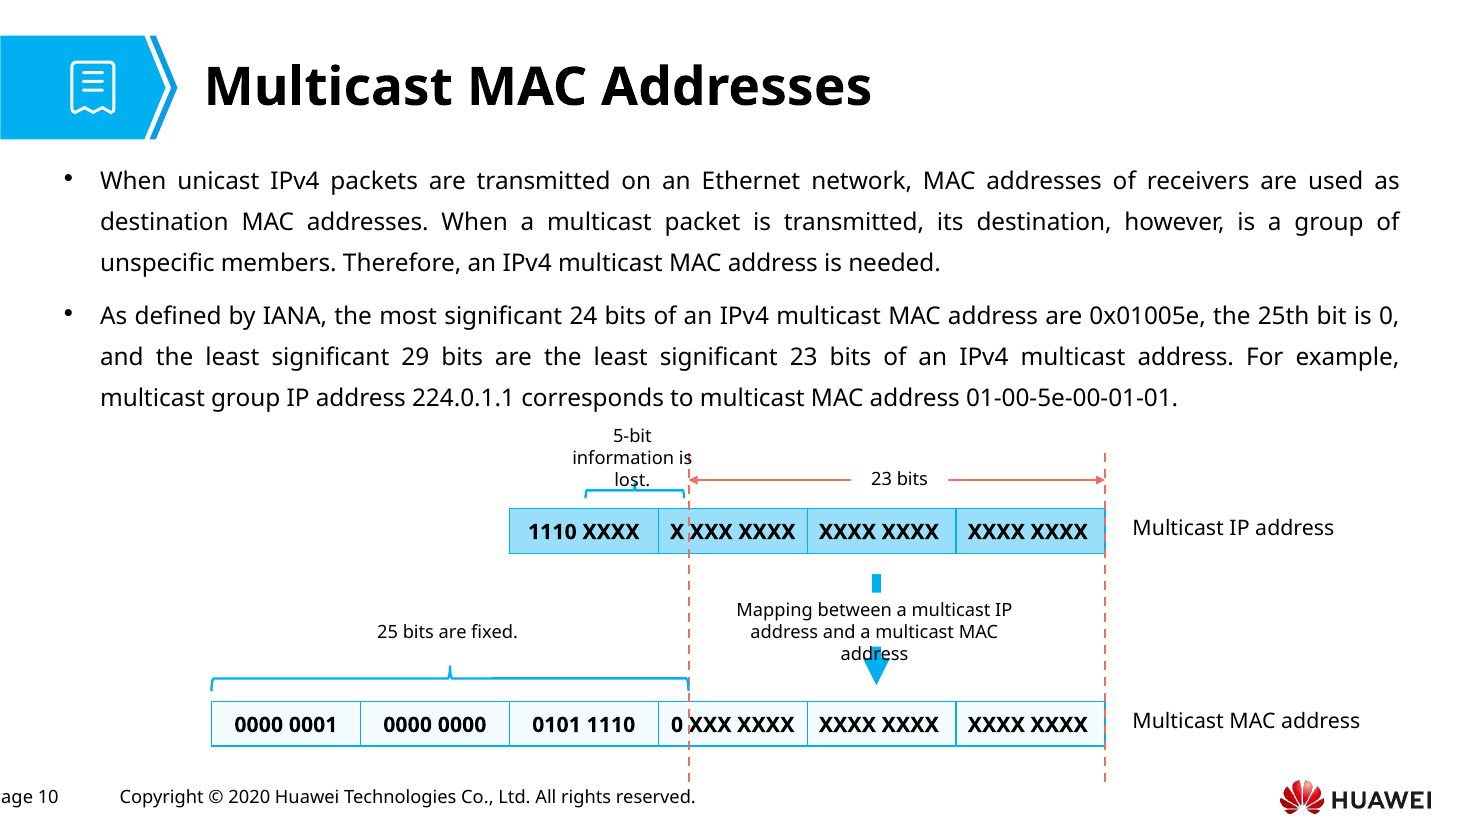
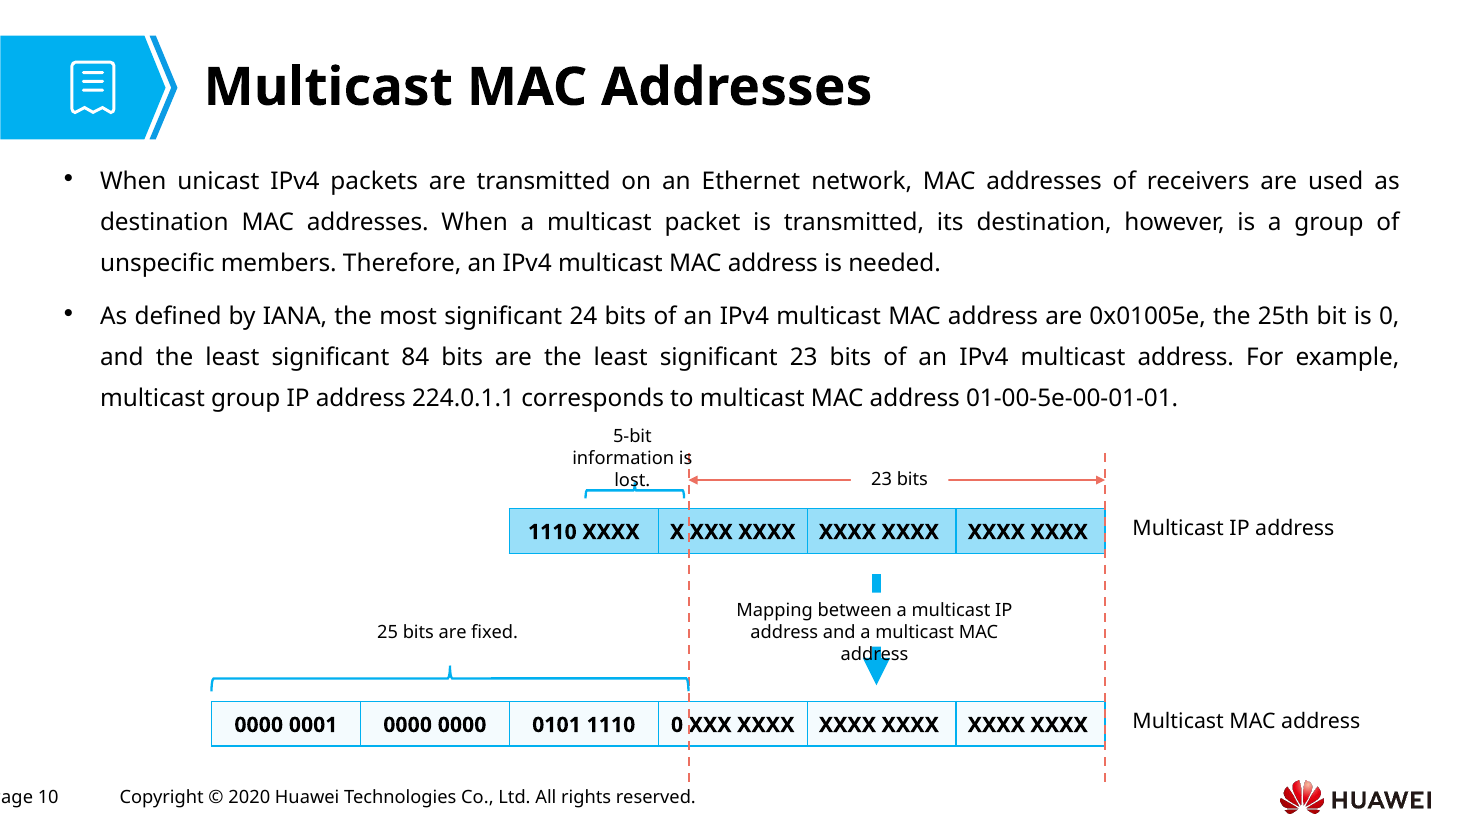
29: 29 -> 84
